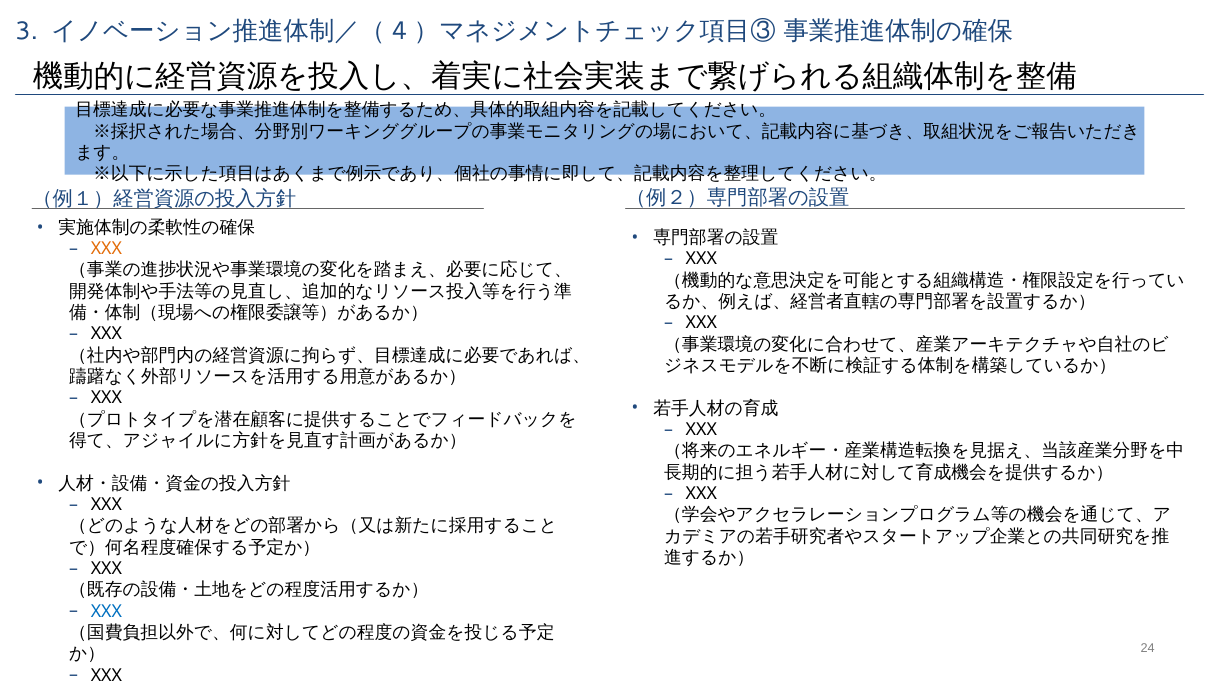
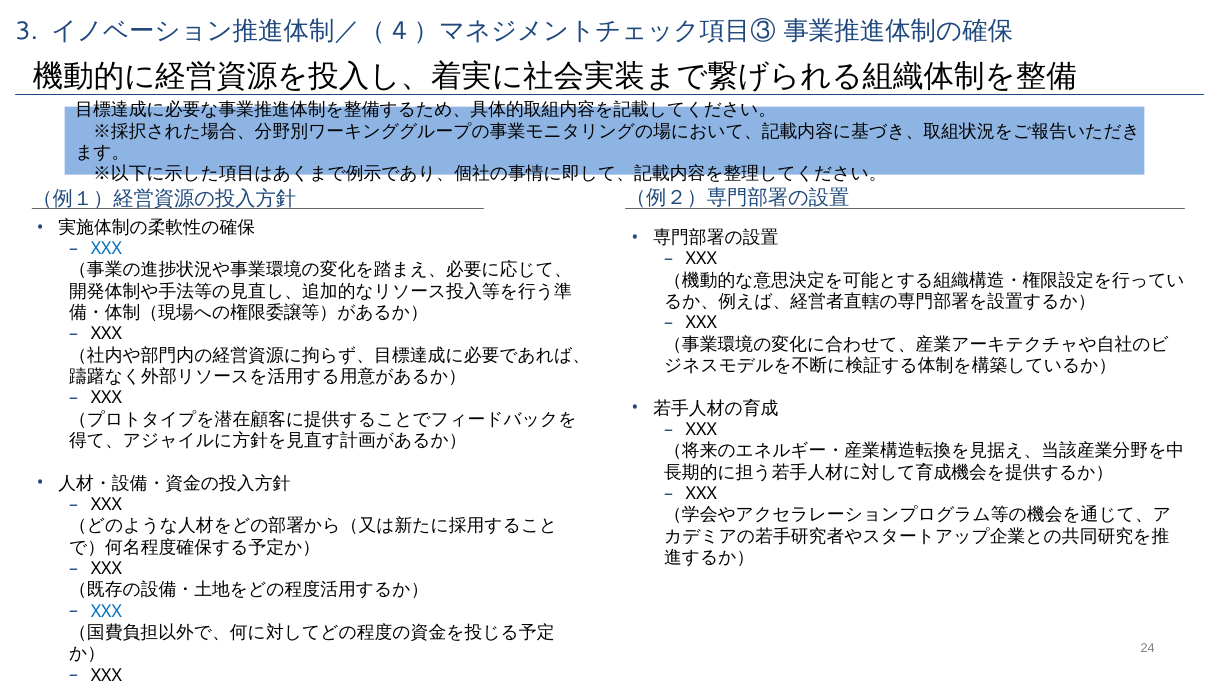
XXX at (106, 249) colour: orange -> blue
